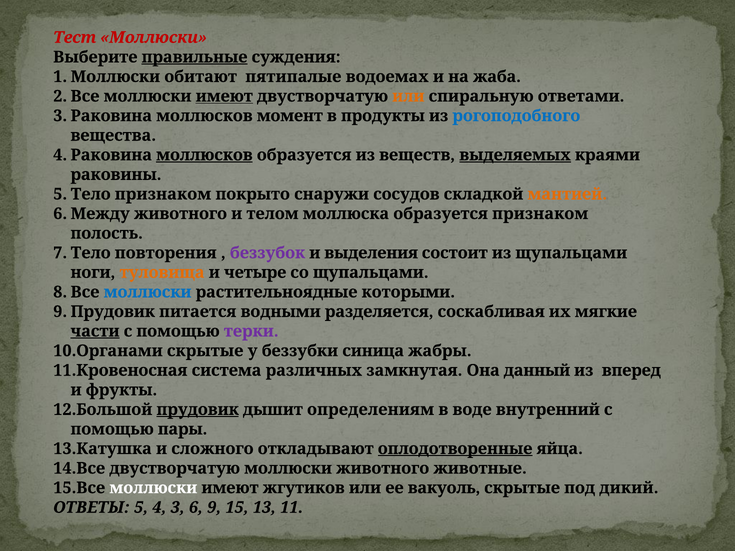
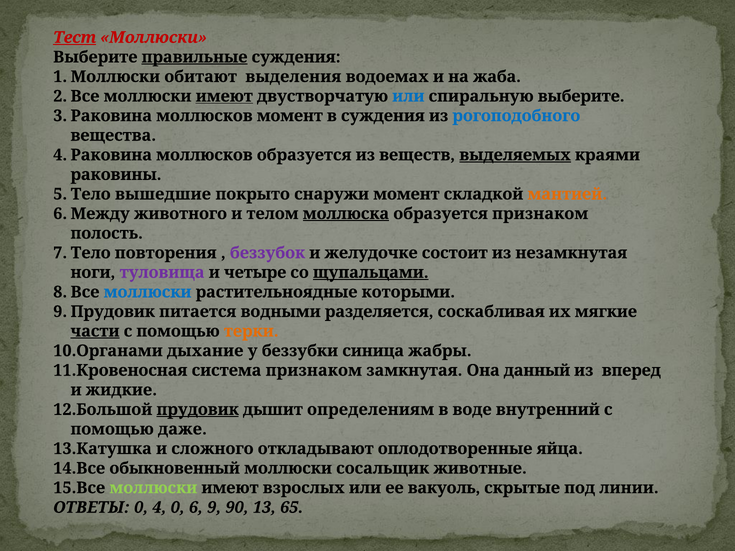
Тест underline: none -> present
пятипалые: пятипалые -> выделения
или at (408, 96) colour: orange -> blue
спиральную ответами: ответами -> выберите
в продукты: продукты -> суждения
моллюсков at (204, 155) underline: present -> none
признаком at (163, 194): признаком -> вышедшие
снаружи сосудов: сосудов -> момент
моллюска underline: none -> present
выделения: выделения -> желудочке
из щупальцами: щупальцами -> незамкнутая
туловища colour: orange -> purple
щупальцами at (371, 273) underline: none -> present
терки colour: purple -> orange
скрытые at (205, 351): скрытые -> дыхание
система различных: различных -> признаком
фрукты: фрукты -> жидкие
пары: пары -> даже
оплодотворенные underline: present -> none
двустворчатую at (175, 468): двустворчатую -> обыкновенный
моллюски животного: животного -> сосальщик
моллюски at (153, 488) colour: white -> light green
жгутиков: жгутиков -> взрослых
дикий: дикий -> линии
ОТВЕТЫ 5: 5 -> 0
4 3: 3 -> 0
15: 15 -> 90
11: 11 -> 65
